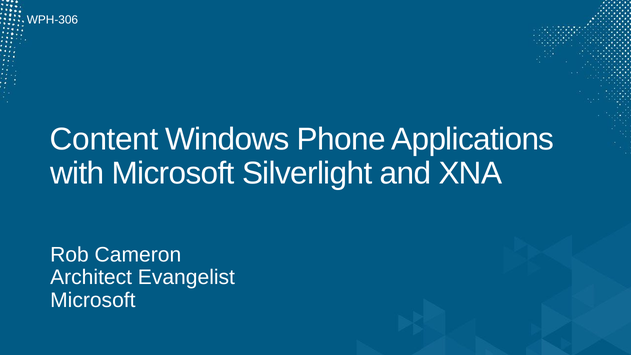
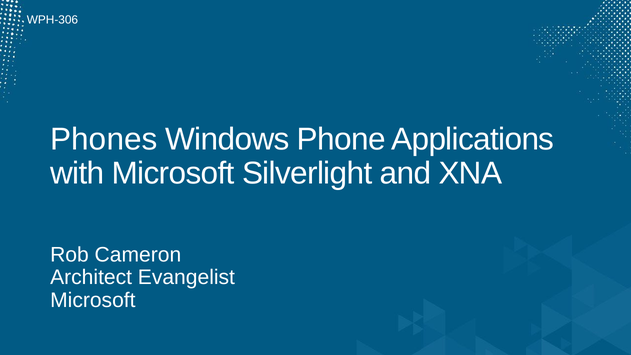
Content: Content -> Phones
